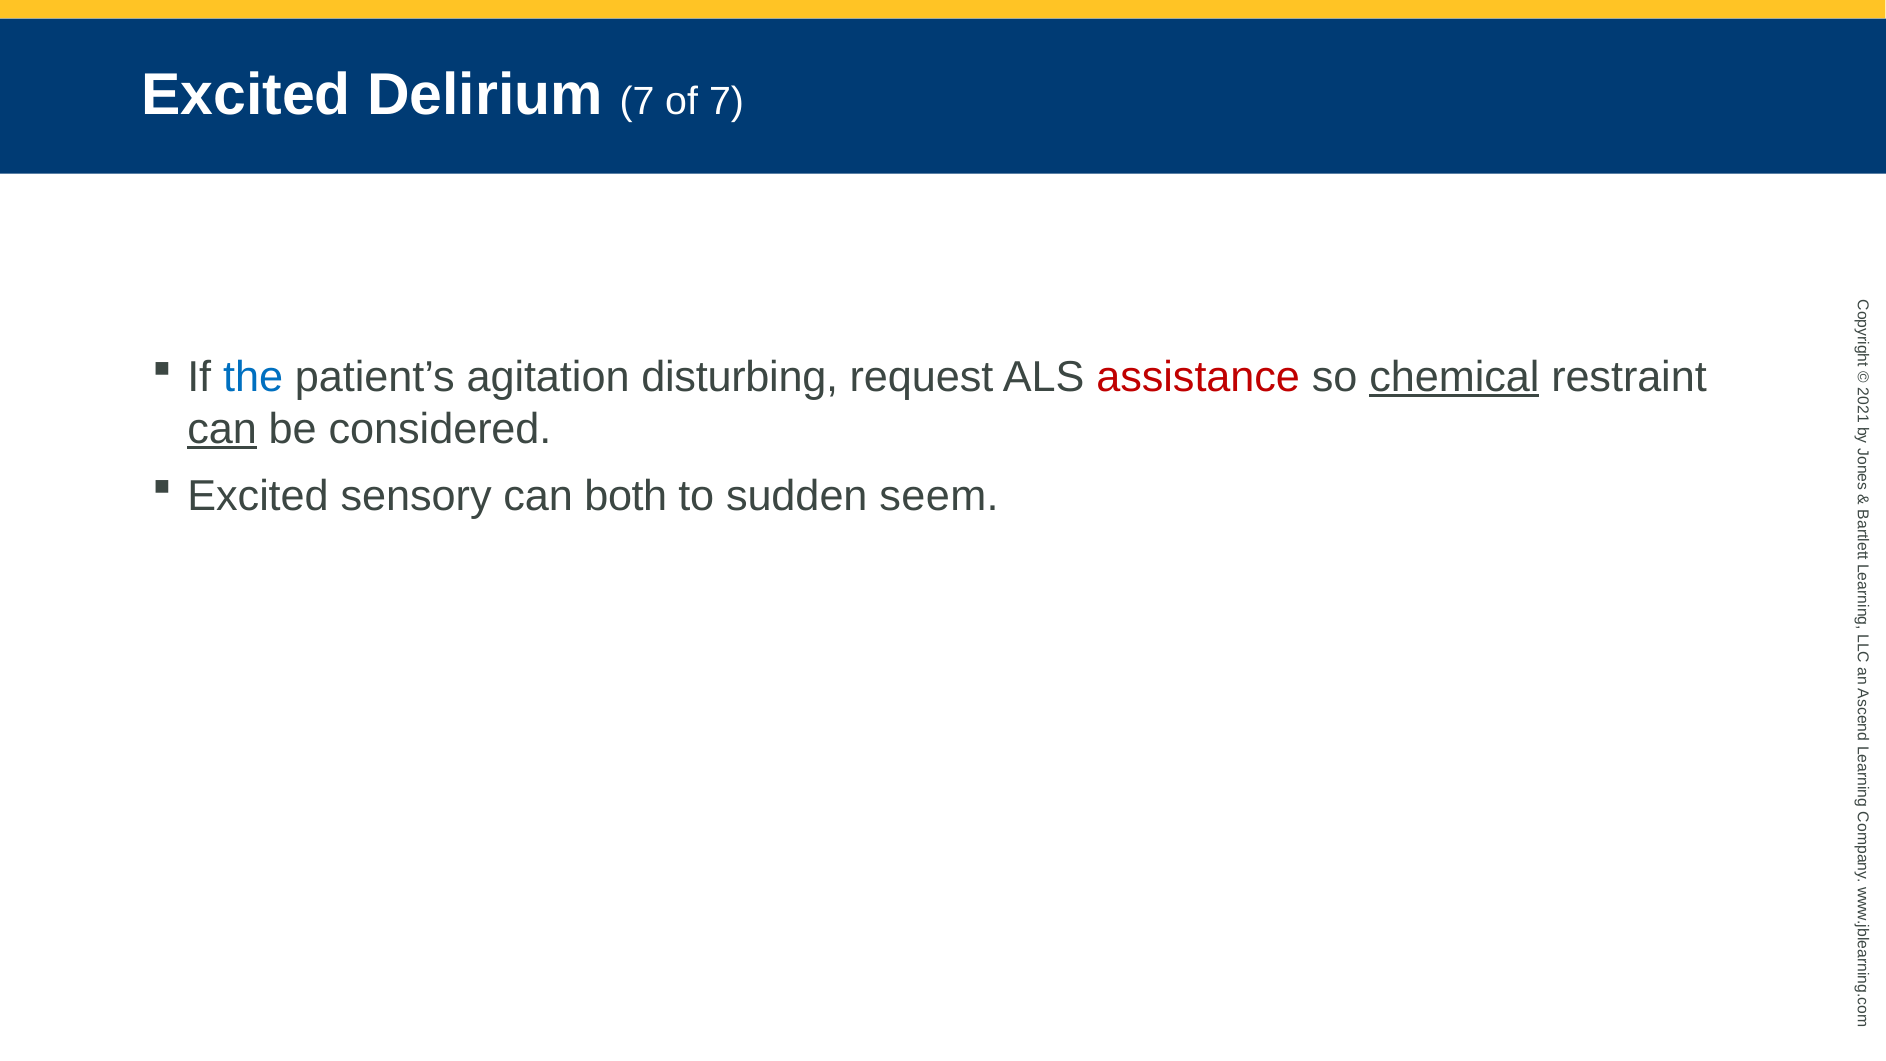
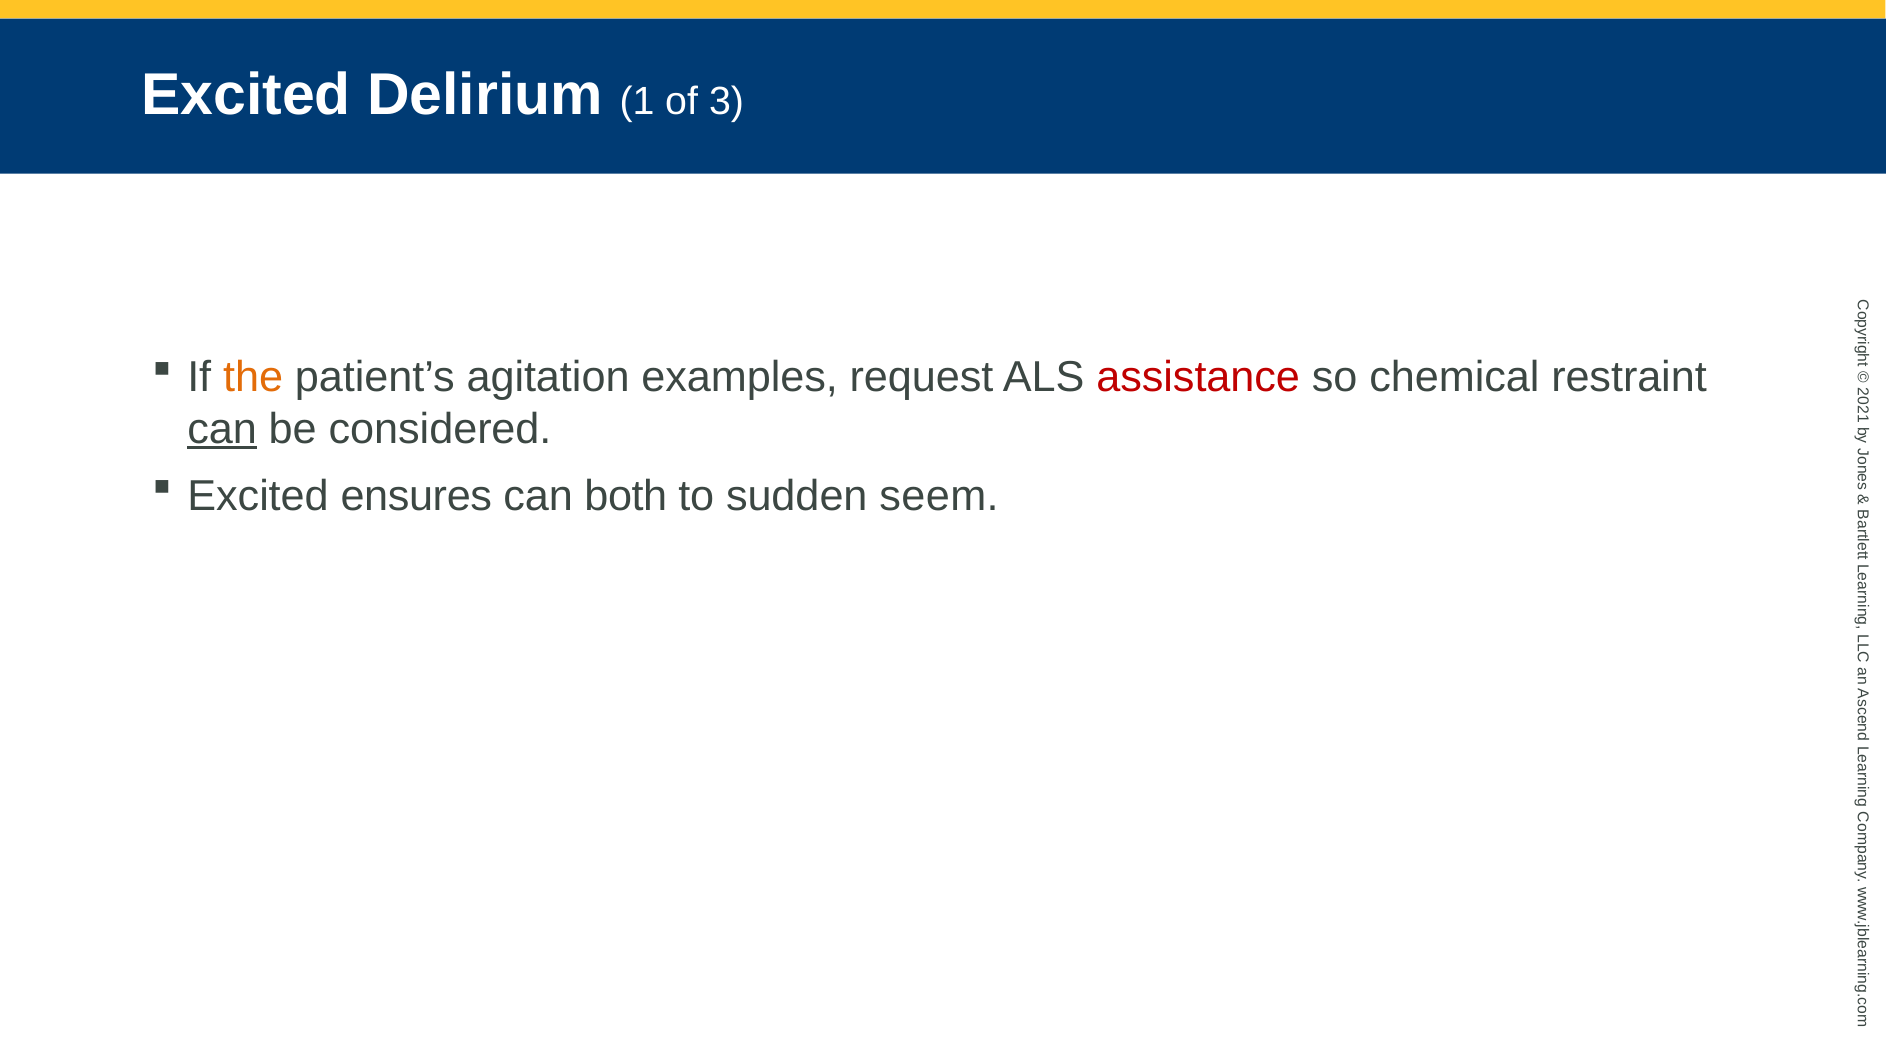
Delirium 7: 7 -> 1
of 7: 7 -> 3
the colour: blue -> orange
disturbing: disturbing -> examples
chemical underline: present -> none
sensory: sensory -> ensures
